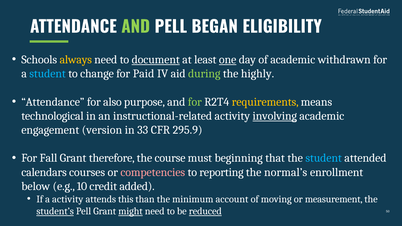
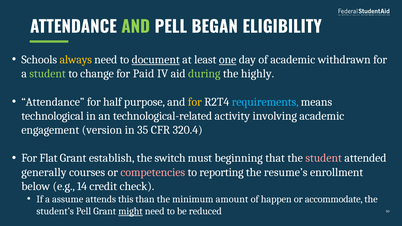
student at (48, 74) colour: light blue -> light green
also: also -> half
for at (195, 102) colour: light green -> yellow
requirements colour: yellow -> light blue
instructional-related: instructional-related -> technological-related
involving underline: present -> none
33: 33 -> 35
295.9: 295.9 -> 320.4
Fall: Fall -> Flat
therefore: therefore -> establish
course: course -> switch
student at (324, 158) colour: light blue -> pink
calendars: calendars -> generally
normal’s: normal’s -> resume’s
10: 10 -> 14
added: added -> check
a activity: activity -> assume
account: account -> amount
moving: moving -> happen
measurement: measurement -> accommodate
student’s underline: present -> none
reduced underline: present -> none
